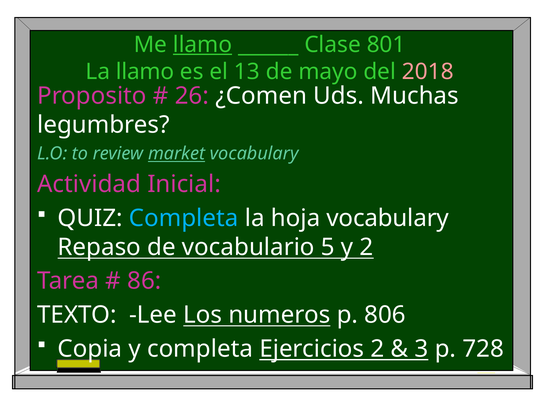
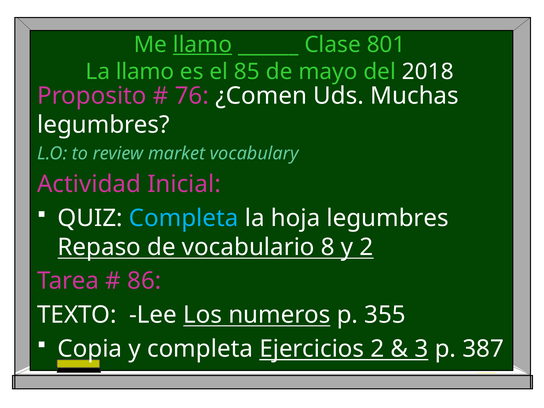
13: 13 -> 85
2018 colour: pink -> white
26: 26 -> 76
market underline: present -> none
hoja vocabulary: vocabulary -> legumbres
5: 5 -> 8
806: 806 -> 355
728: 728 -> 387
